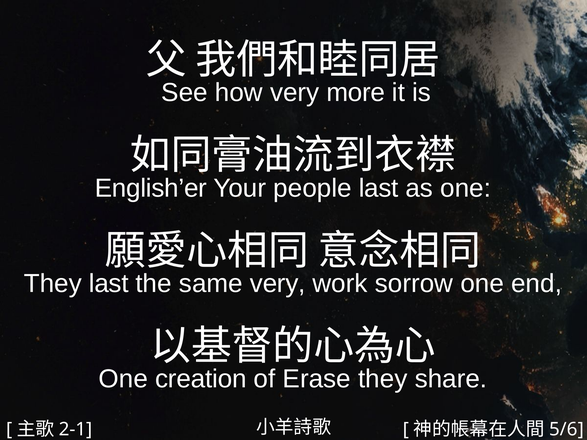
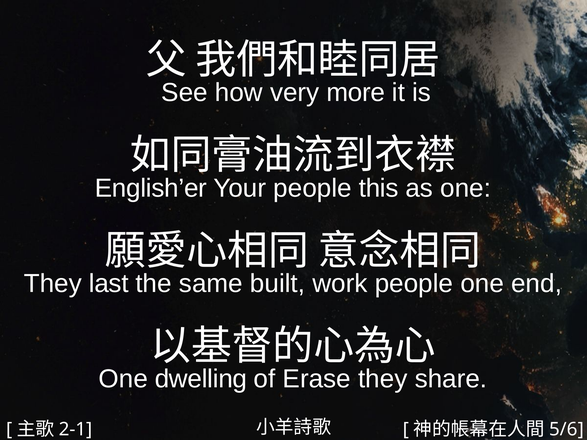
people last: last -> this
same very: very -> built
work sorrow: sorrow -> people
creation: creation -> dwelling
